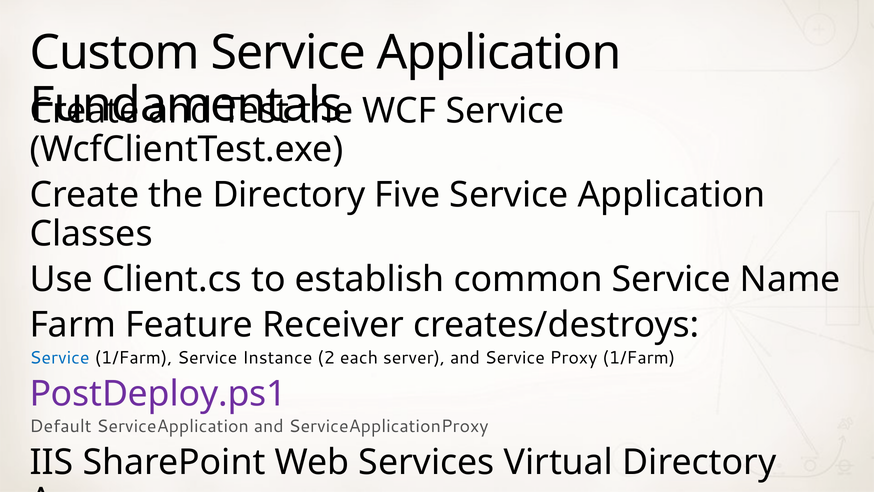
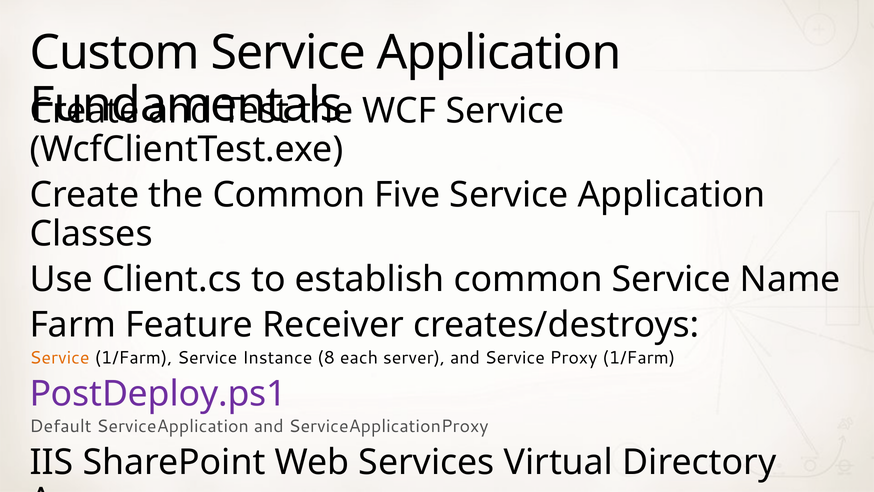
the Directory: Directory -> Common
Service at (60, 358) colour: blue -> orange
2: 2 -> 8
